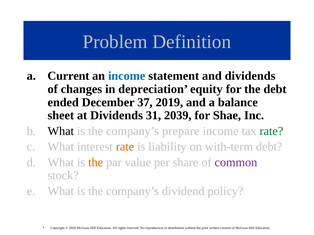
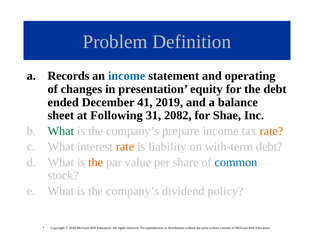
Current: Current -> Records
and dividends: dividends -> operating
depreciation: depreciation -> presentation
37: 37 -> 41
at Dividends: Dividends -> Following
2039: 2039 -> 2082
What at (61, 131) colour: black -> green
rate at (271, 131) colour: green -> orange
common colour: purple -> blue
